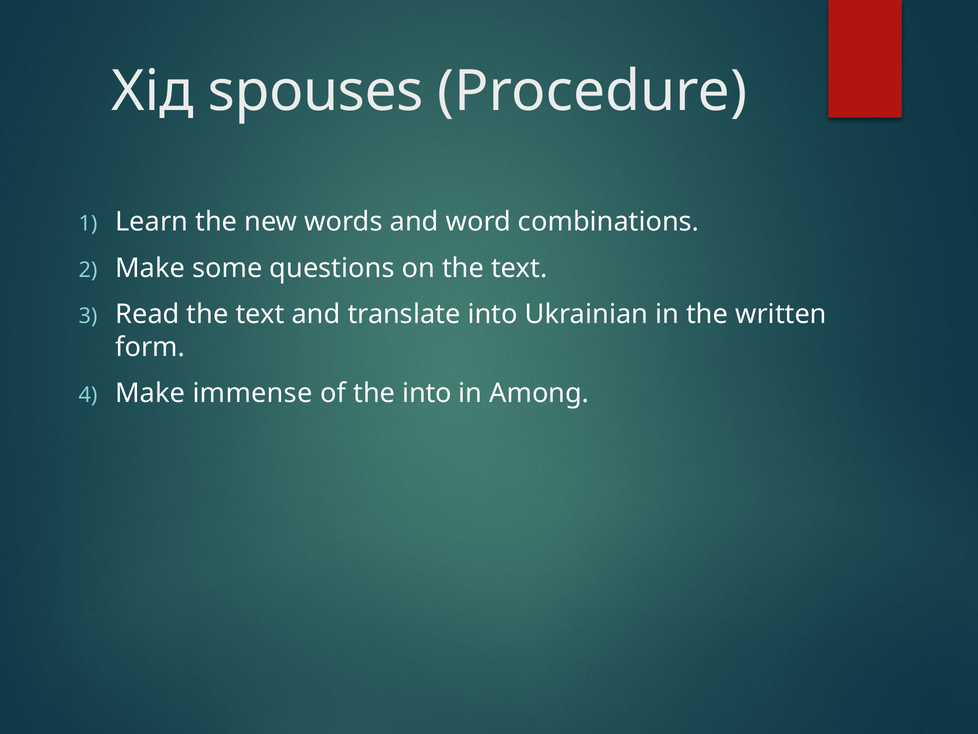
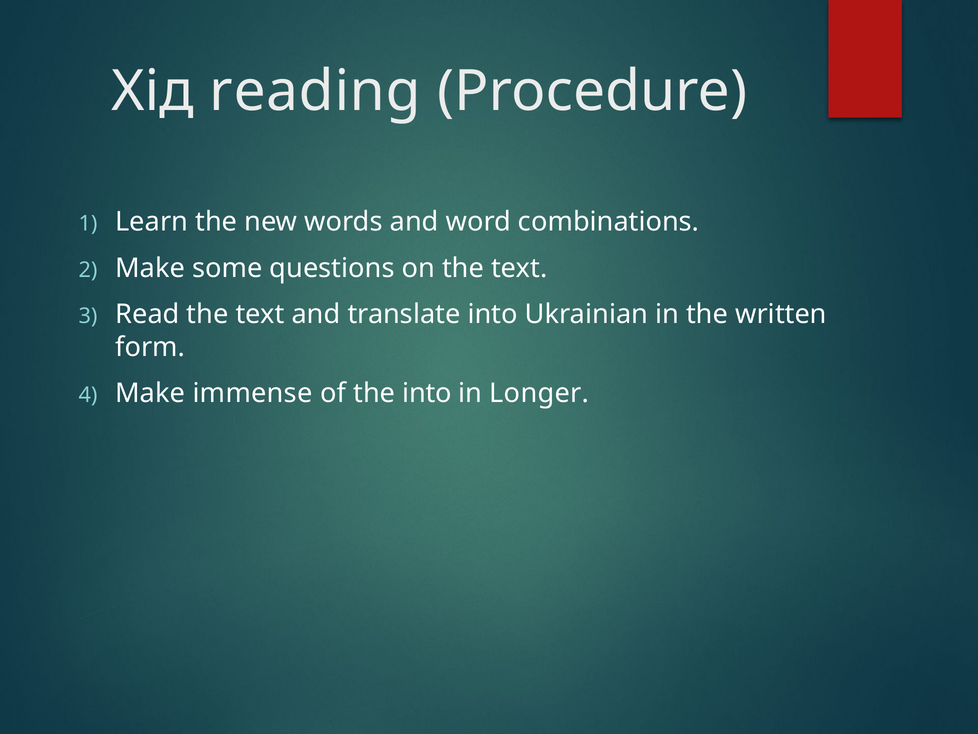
spouses: spouses -> reading
Among: Among -> Longer
